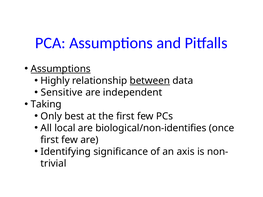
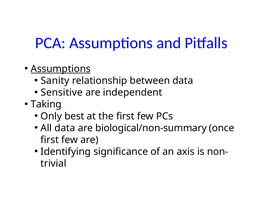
Highly: Highly -> Sanity
between underline: present -> none
All local: local -> data
biological/non-identifies: biological/non-identifies -> biological/non-summary
